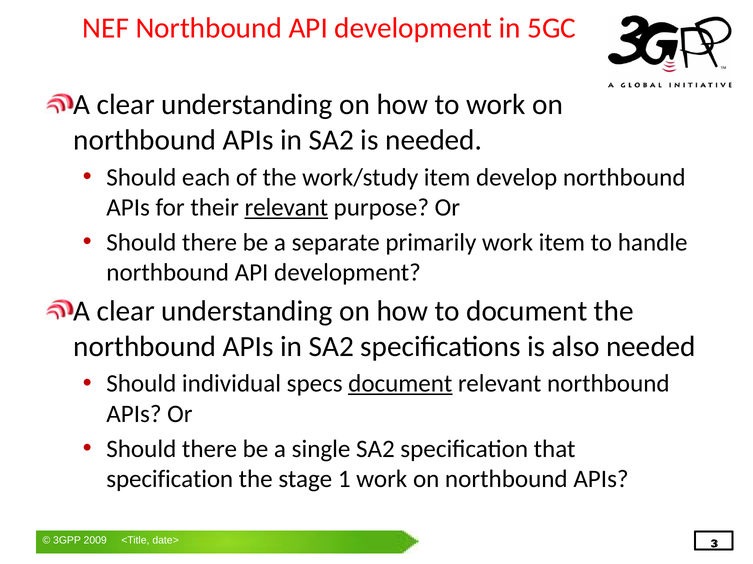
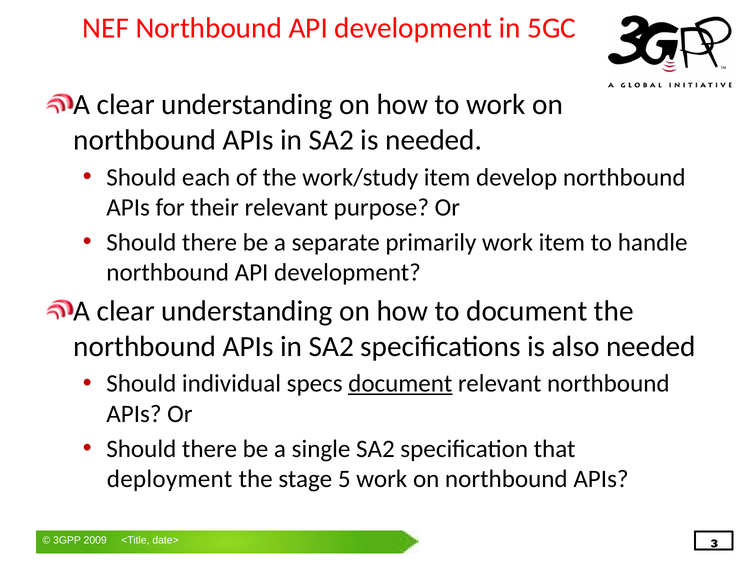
relevant at (286, 208) underline: present -> none
specification at (170, 480): specification -> deployment
1: 1 -> 5
